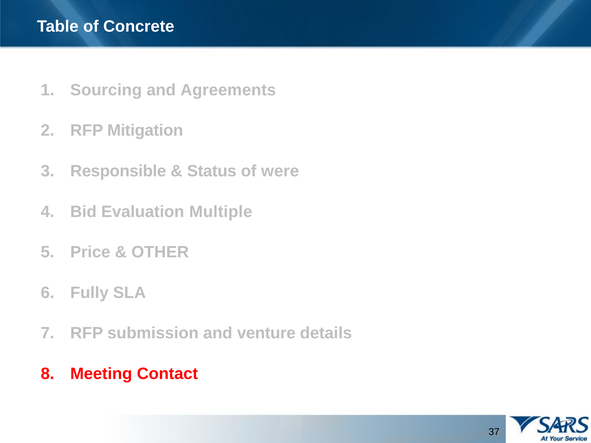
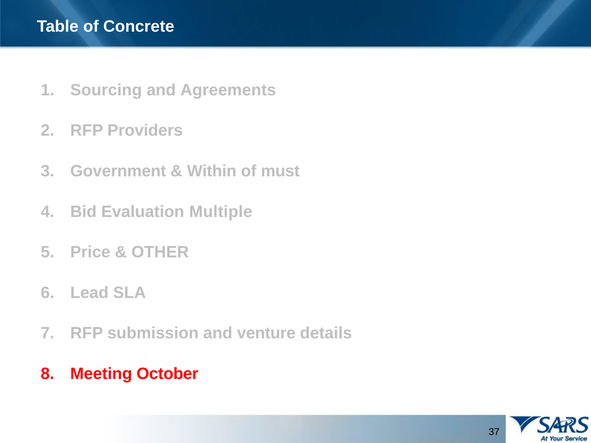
Mitigation: Mitigation -> Providers
Responsible: Responsible -> Government
Status: Status -> Within
were: were -> must
Fully: Fully -> Lead
Contact: Contact -> October
